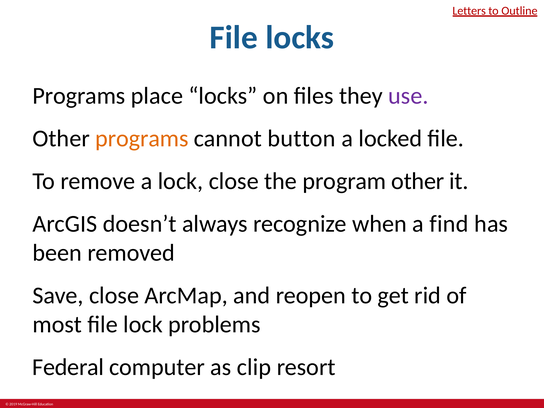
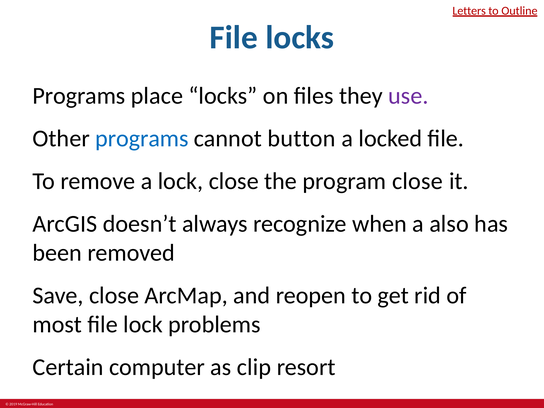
programs at (142, 139) colour: orange -> blue
program other: other -> close
find: find -> also
Federal: Federal -> Certain
